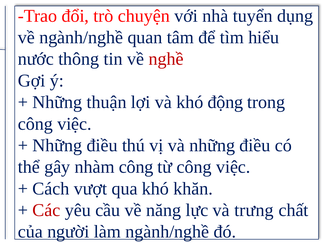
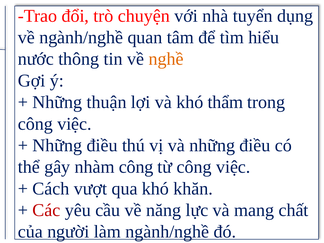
nghề colour: red -> orange
động: động -> thẩm
trưng: trưng -> mang
